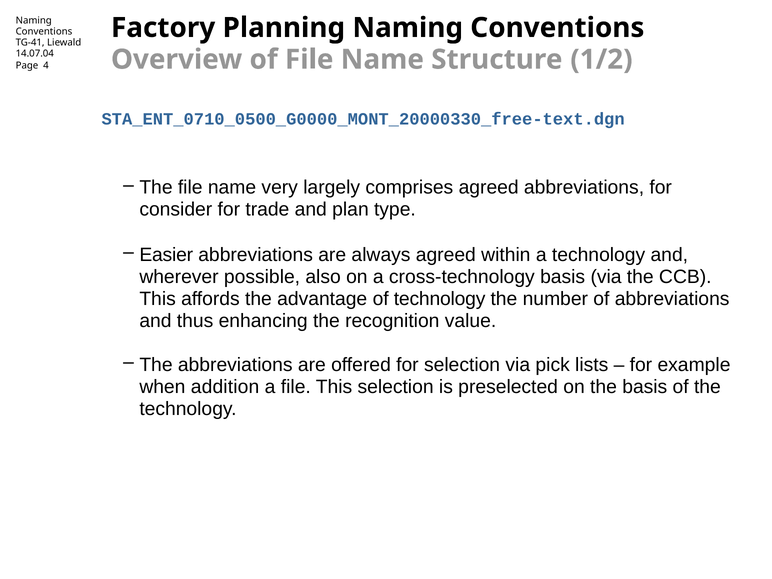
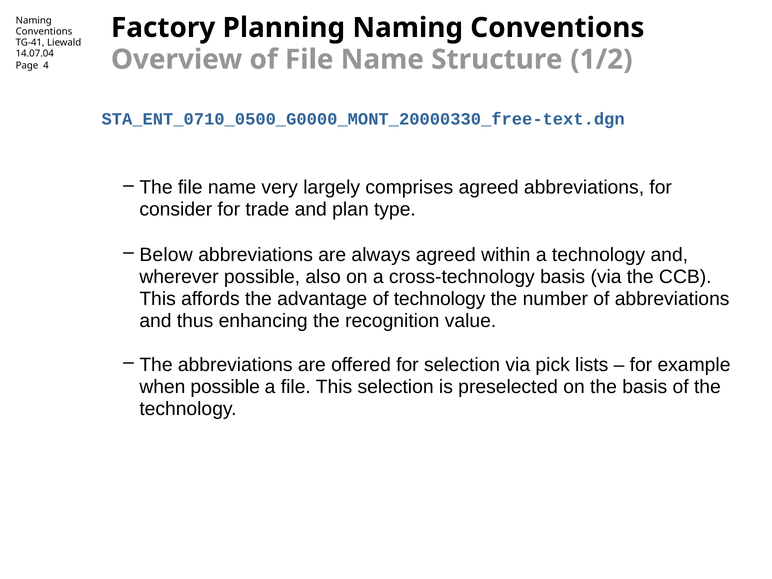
Easier: Easier -> Below
when addition: addition -> possible
